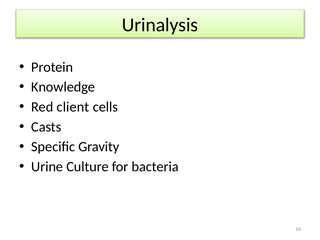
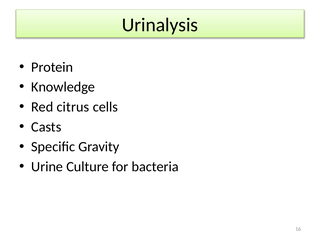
client: client -> citrus
